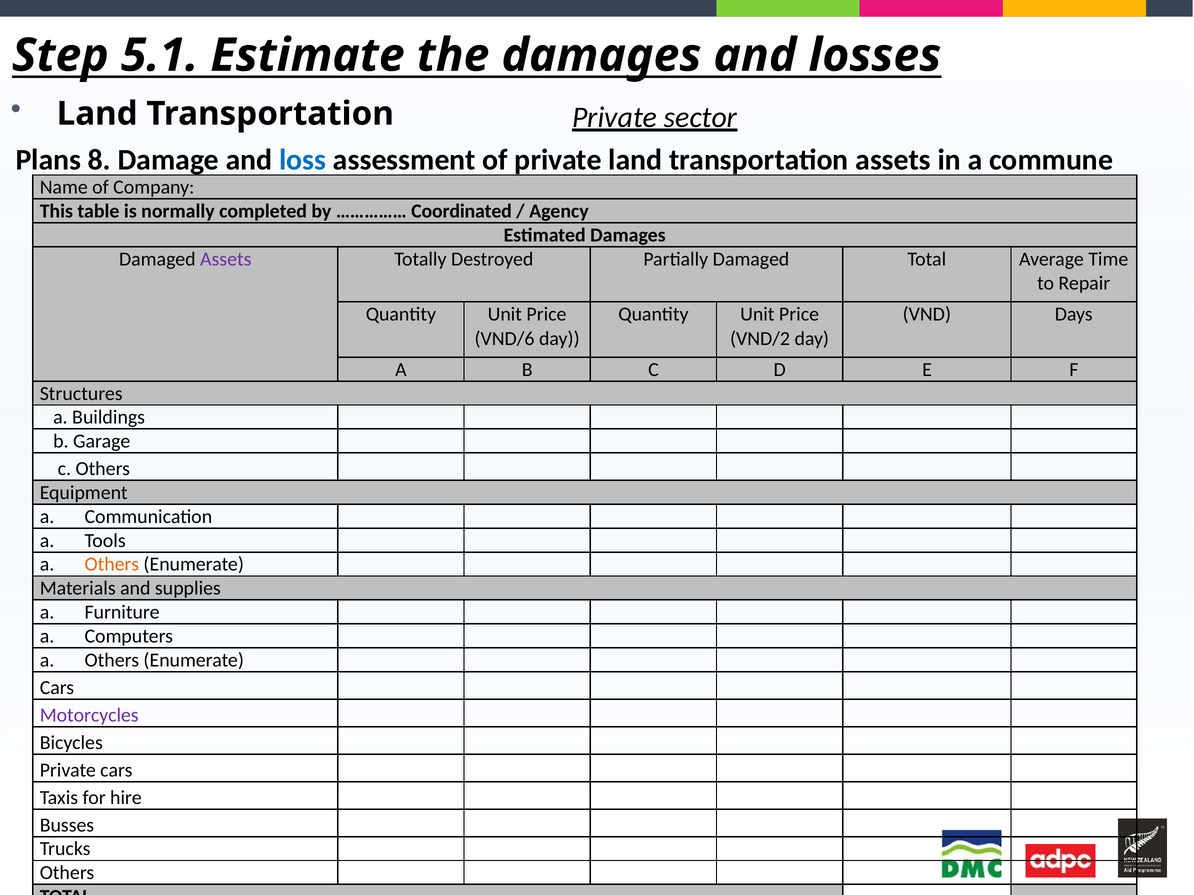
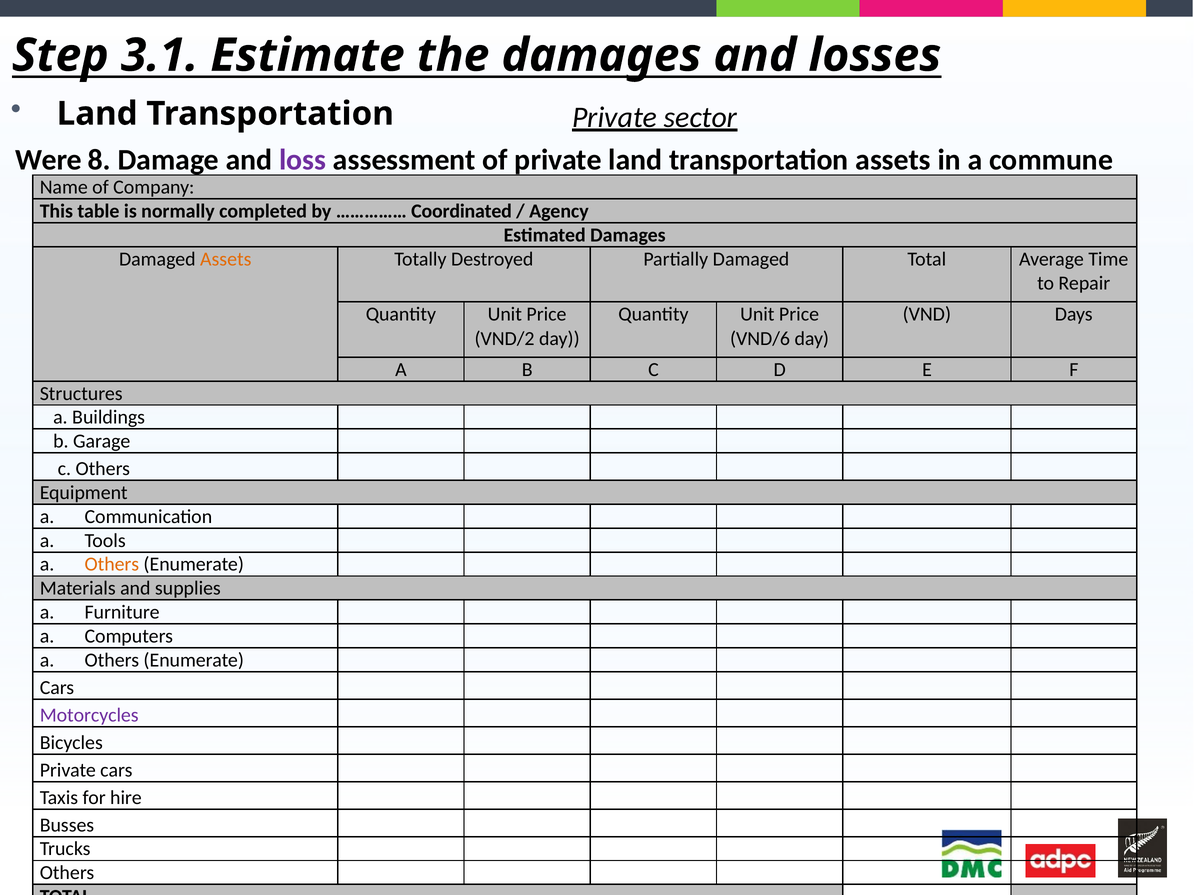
5.1: 5.1 -> 3.1
Plans: Plans -> Were
loss colour: blue -> purple
Assets at (226, 259) colour: purple -> orange
VND/6: VND/6 -> VND/2
VND/2: VND/2 -> VND/6
